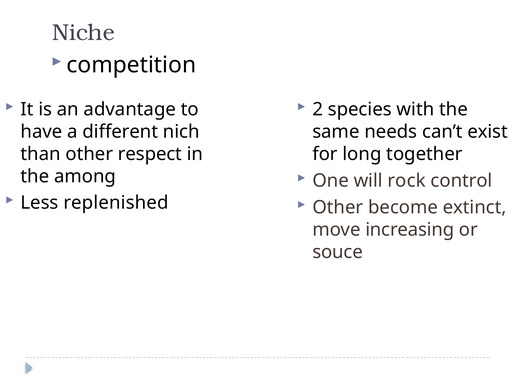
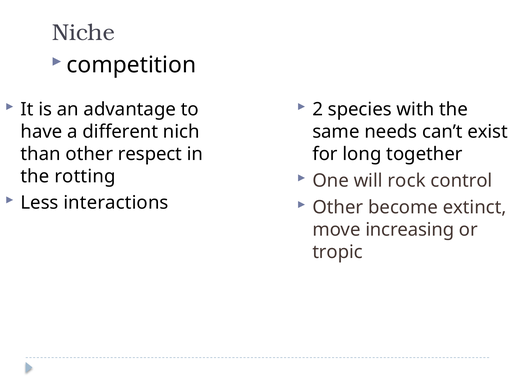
among: among -> rotting
replenished: replenished -> interactions
souce: souce -> tropic
